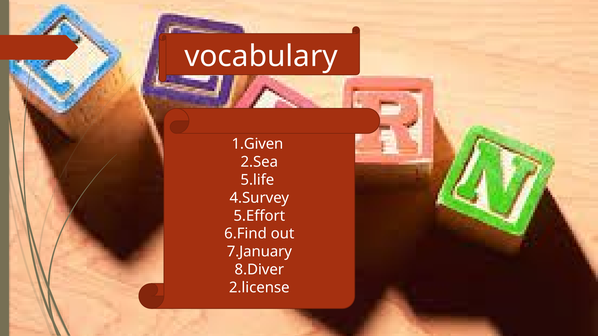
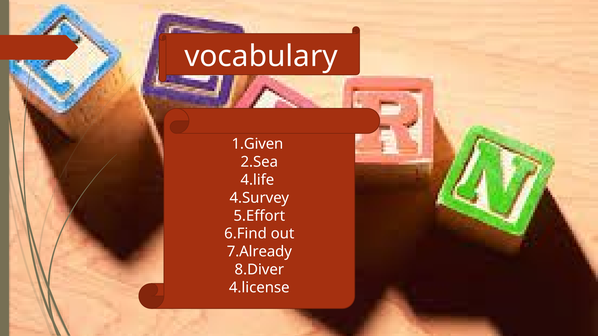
5.life: 5.life -> 4.life
7.January: 7.January -> 7.Already
2.license: 2.license -> 4.license
